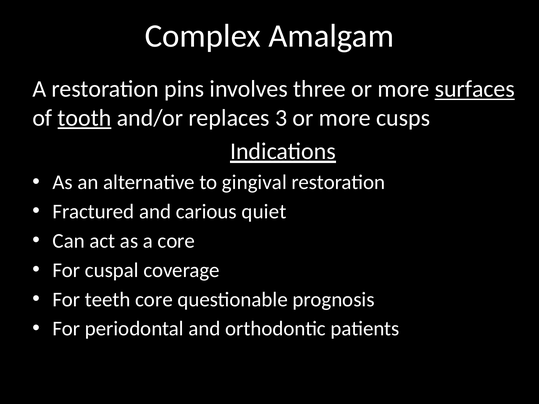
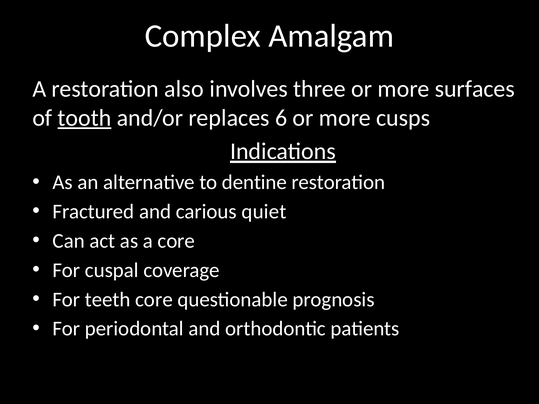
pins: pins -> also
surfaces underline: present -> none
3: 3 -> 6
gingival: gingival -> dentine
